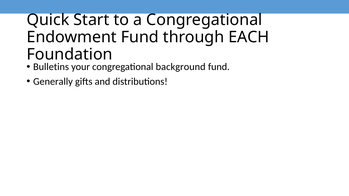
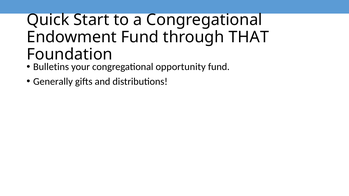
EACH: EACH -> THAT
background: background -> opportunity
